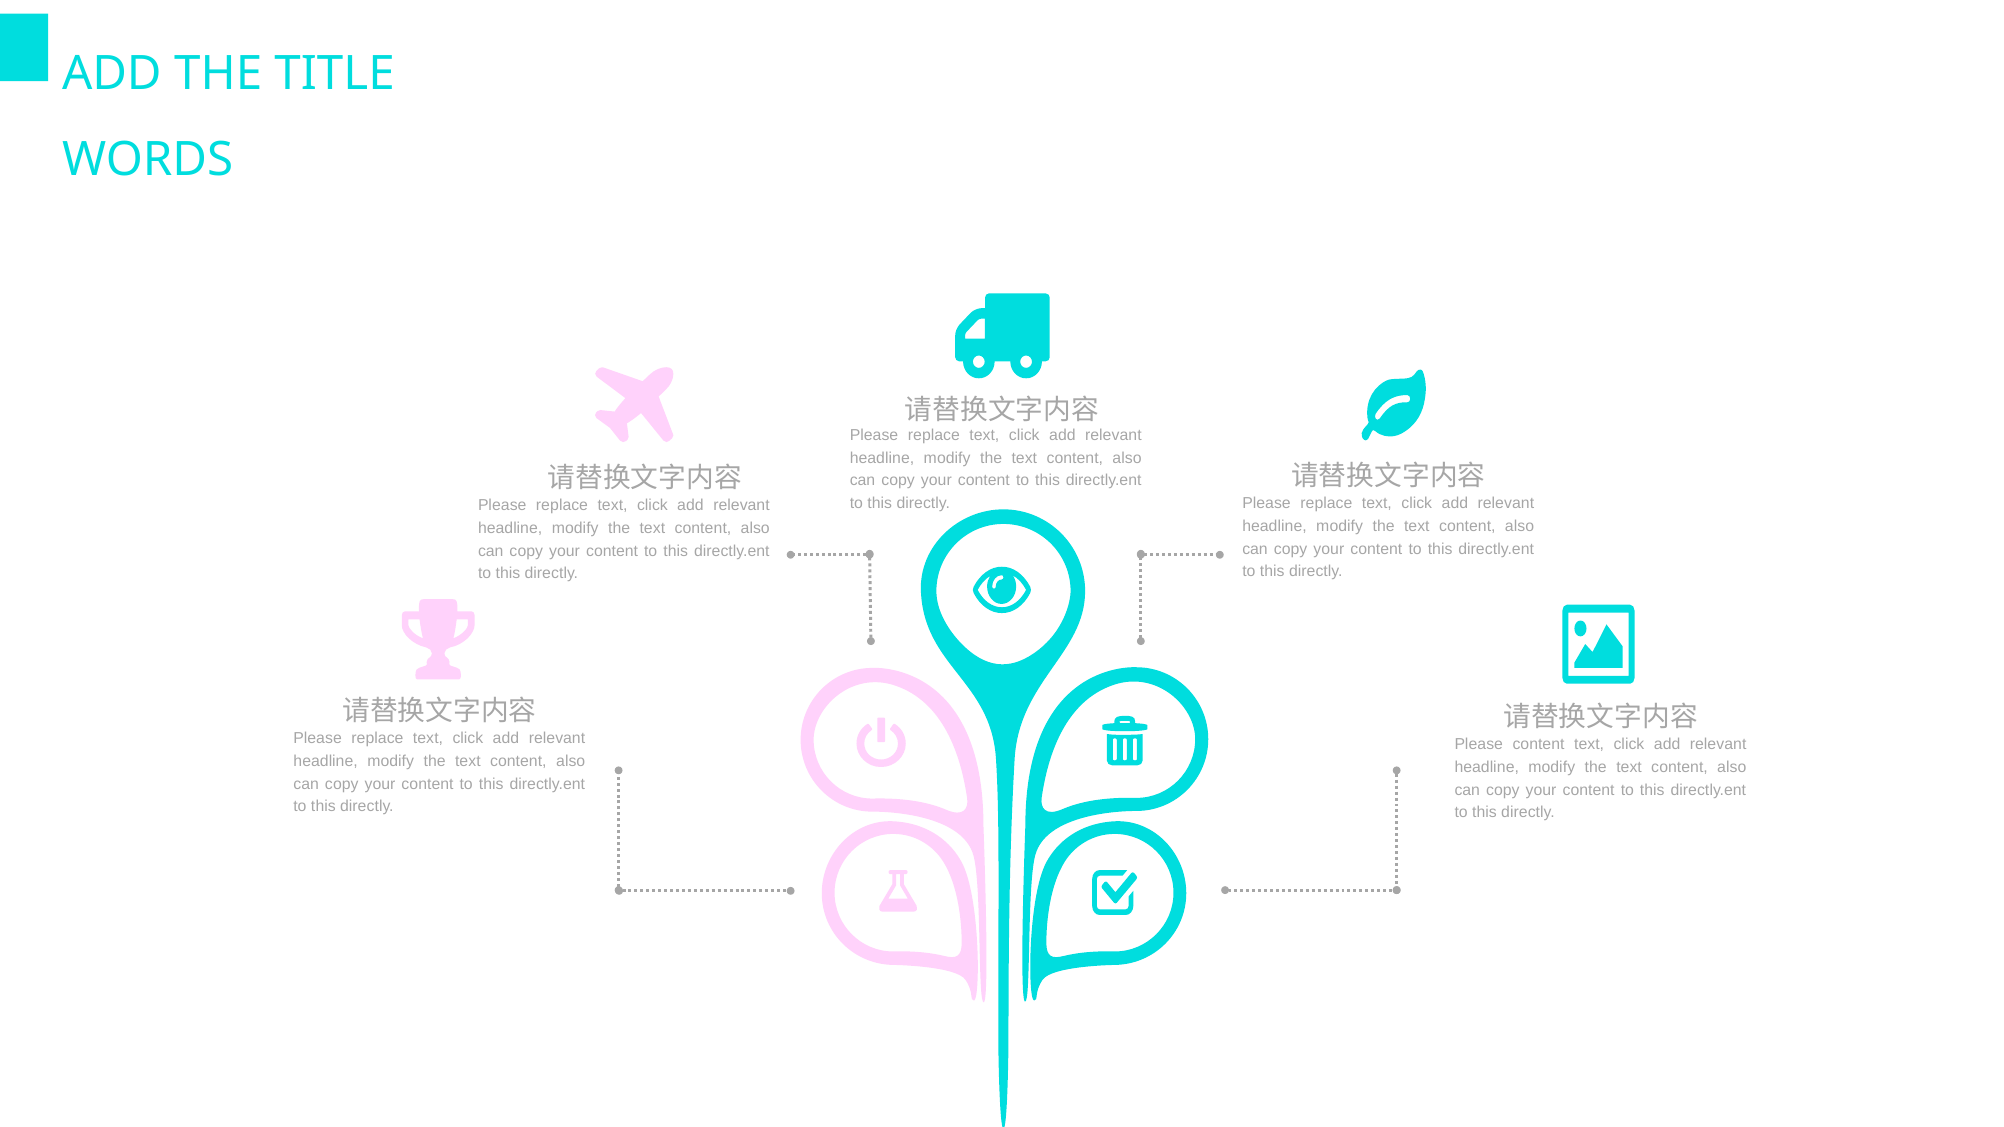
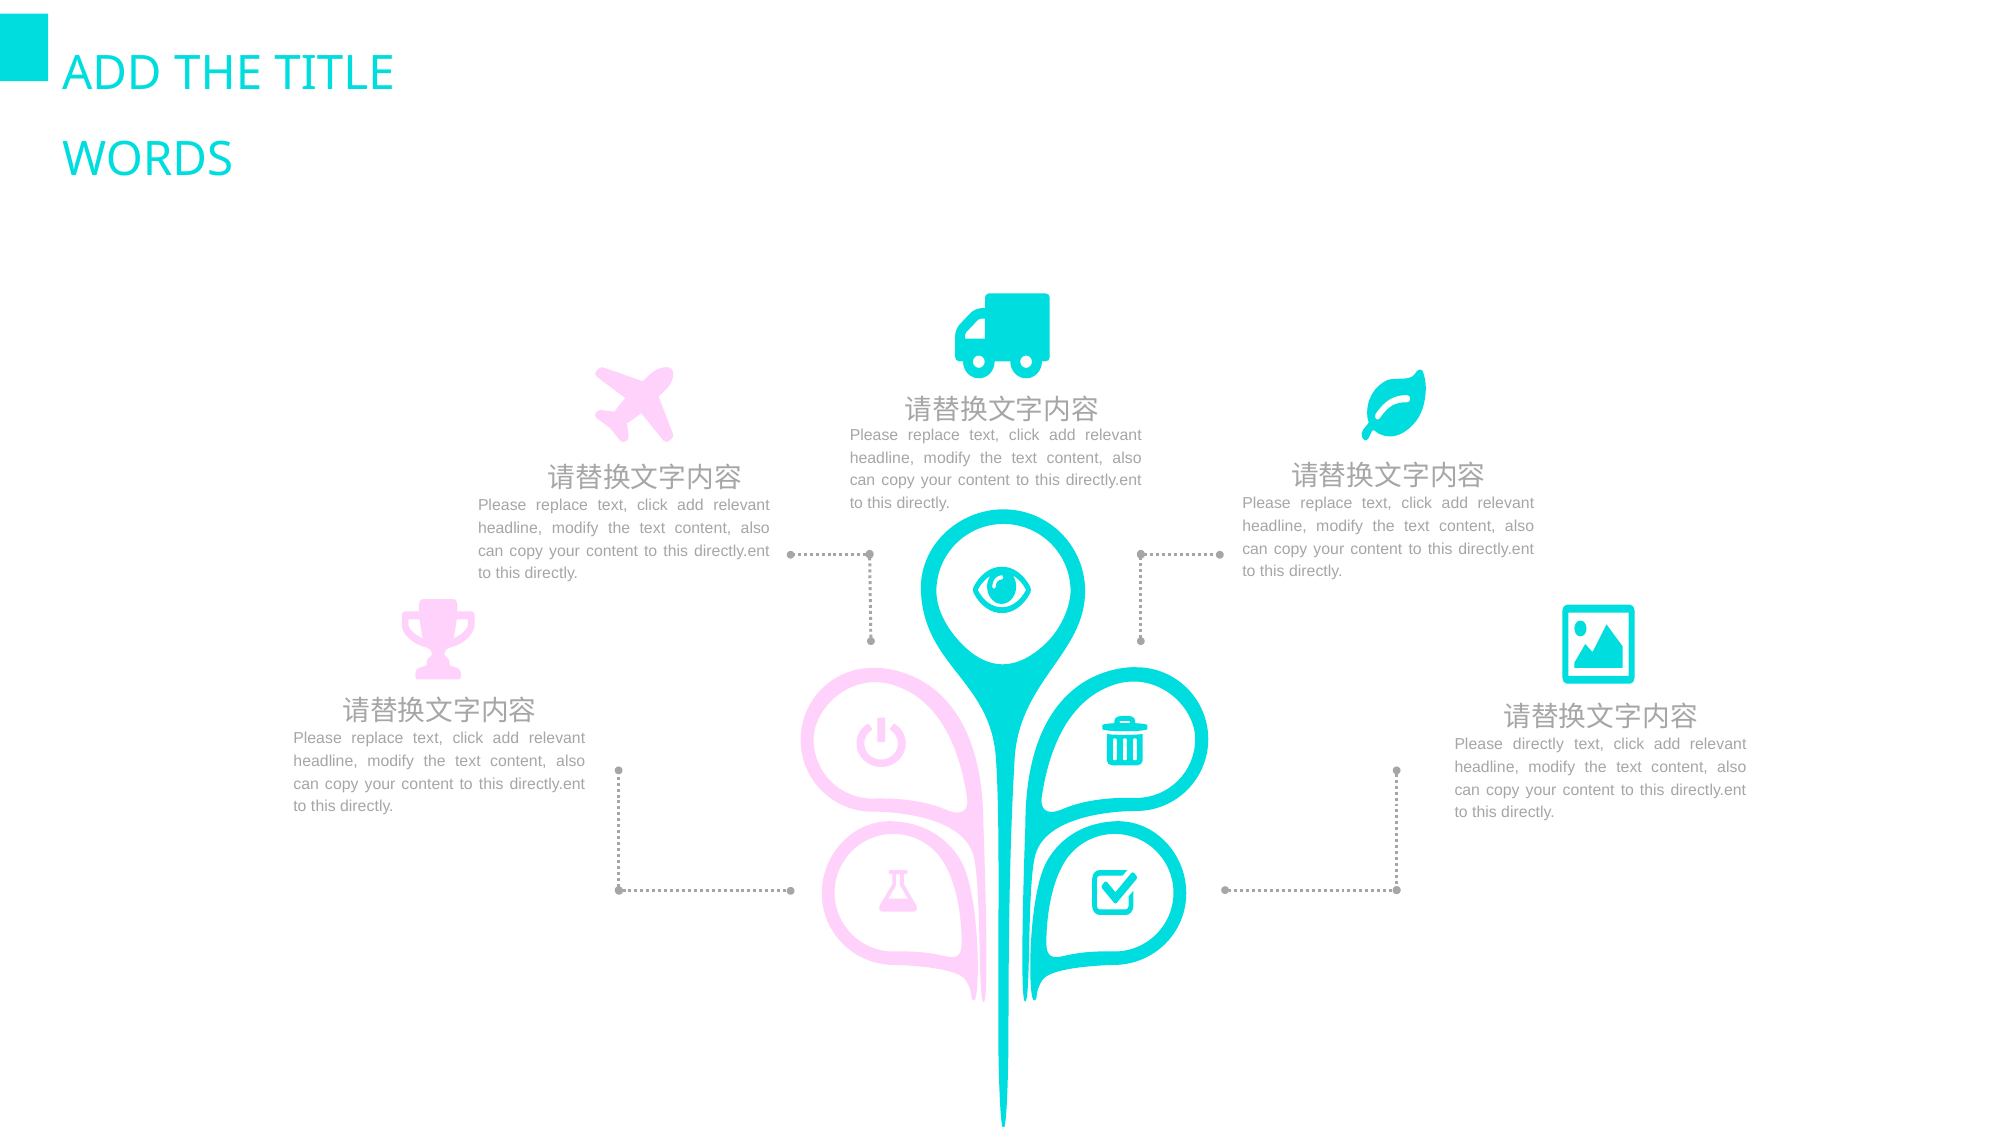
Please content: content -> directly
